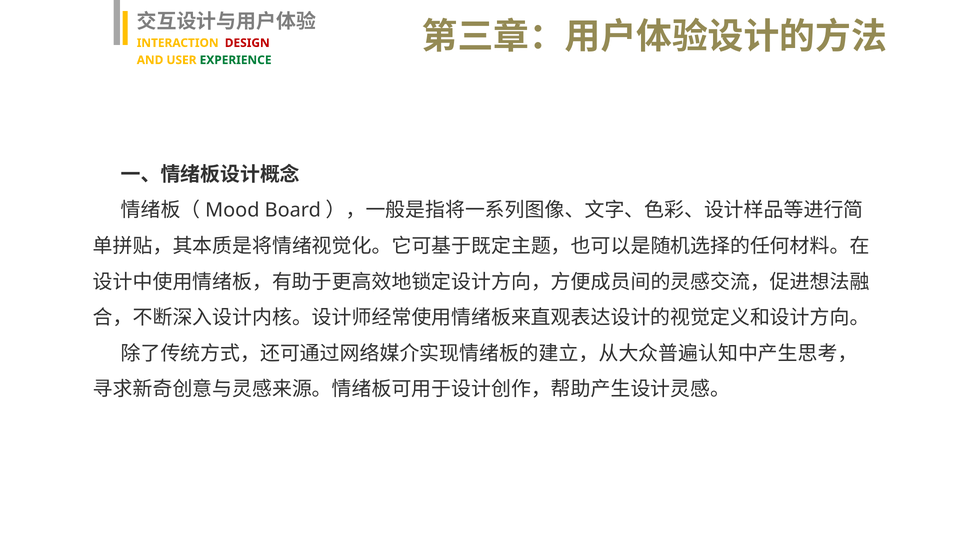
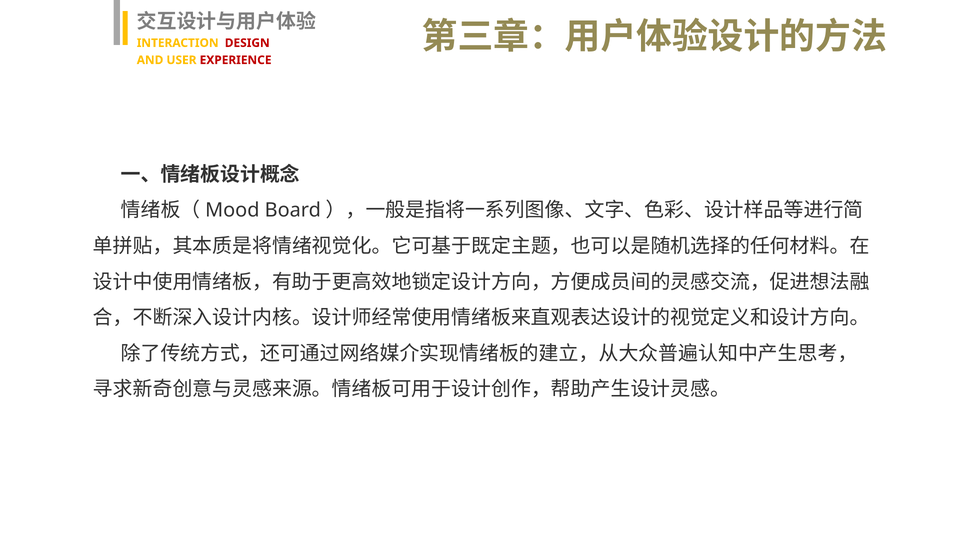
EXPERIENCE colour: green -> red
